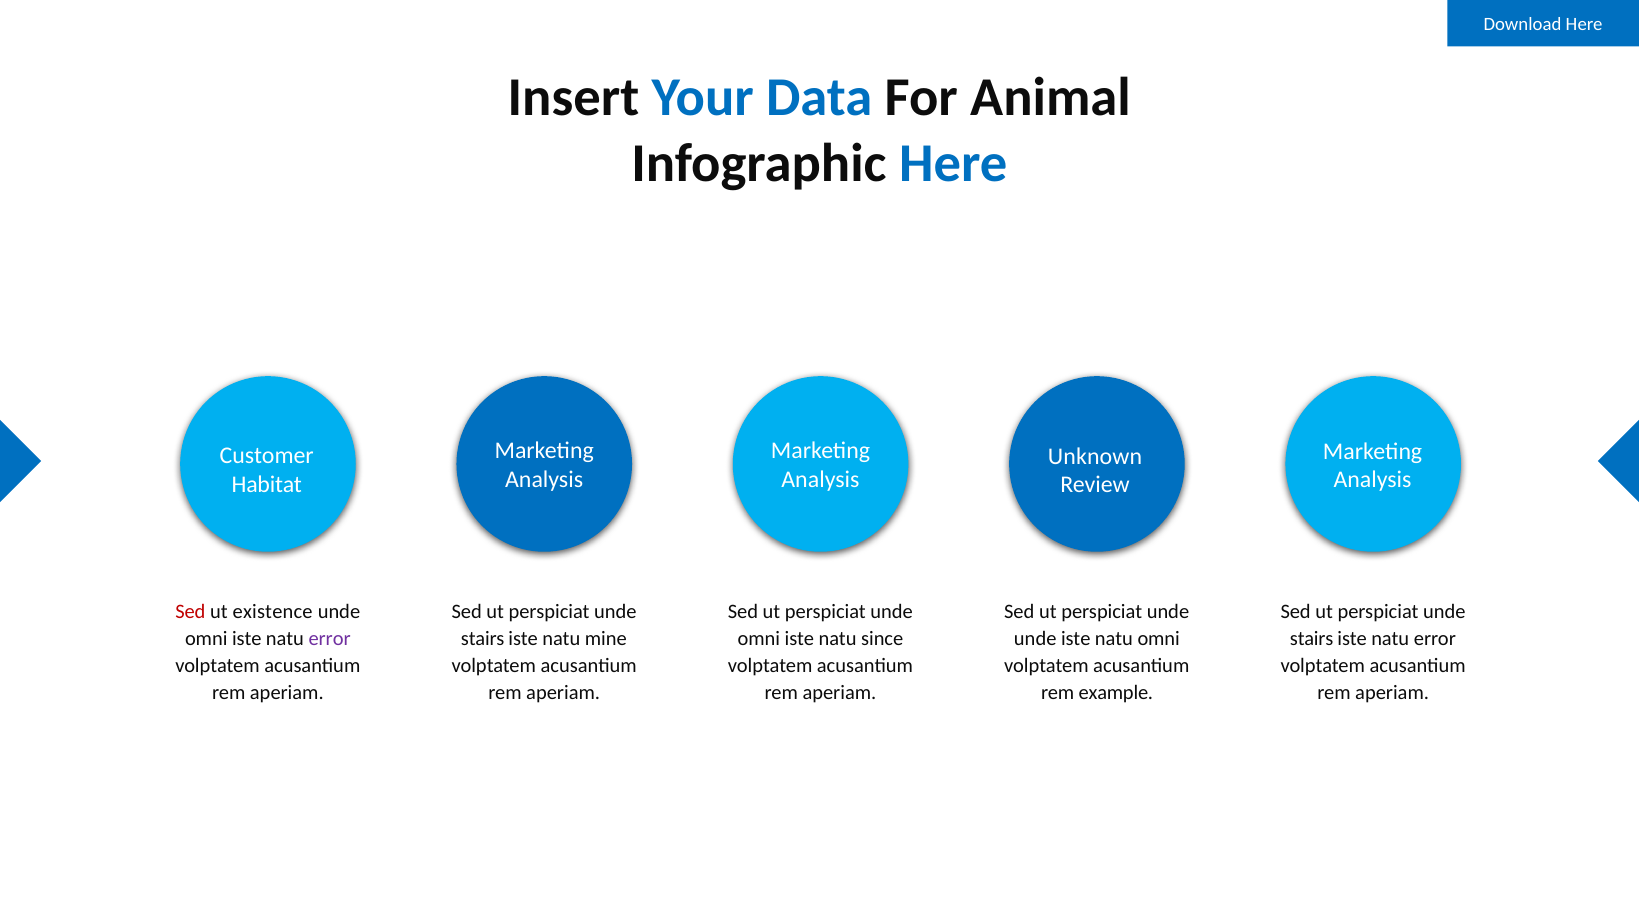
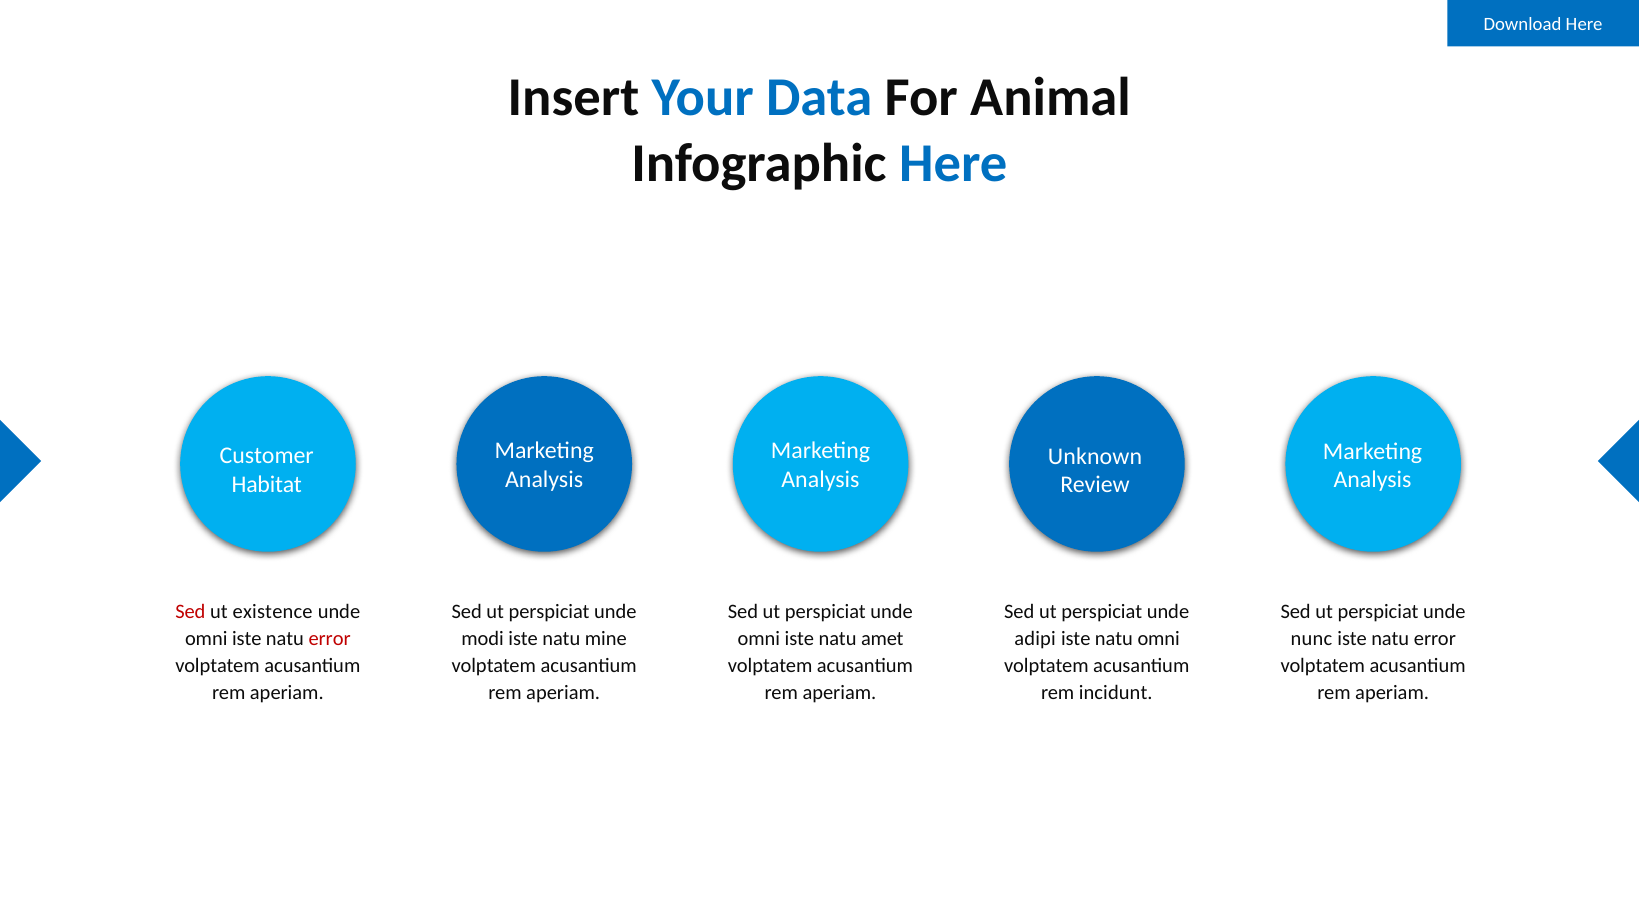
error at (330, 638) colour: purple -> red
stairs at (483, 638): stairs -> modi
since: since -> amet
unde at (1035, 638): unde -> adipi
stairs at (1312, 638): stairs -> nunc
example: example -> incidunt
